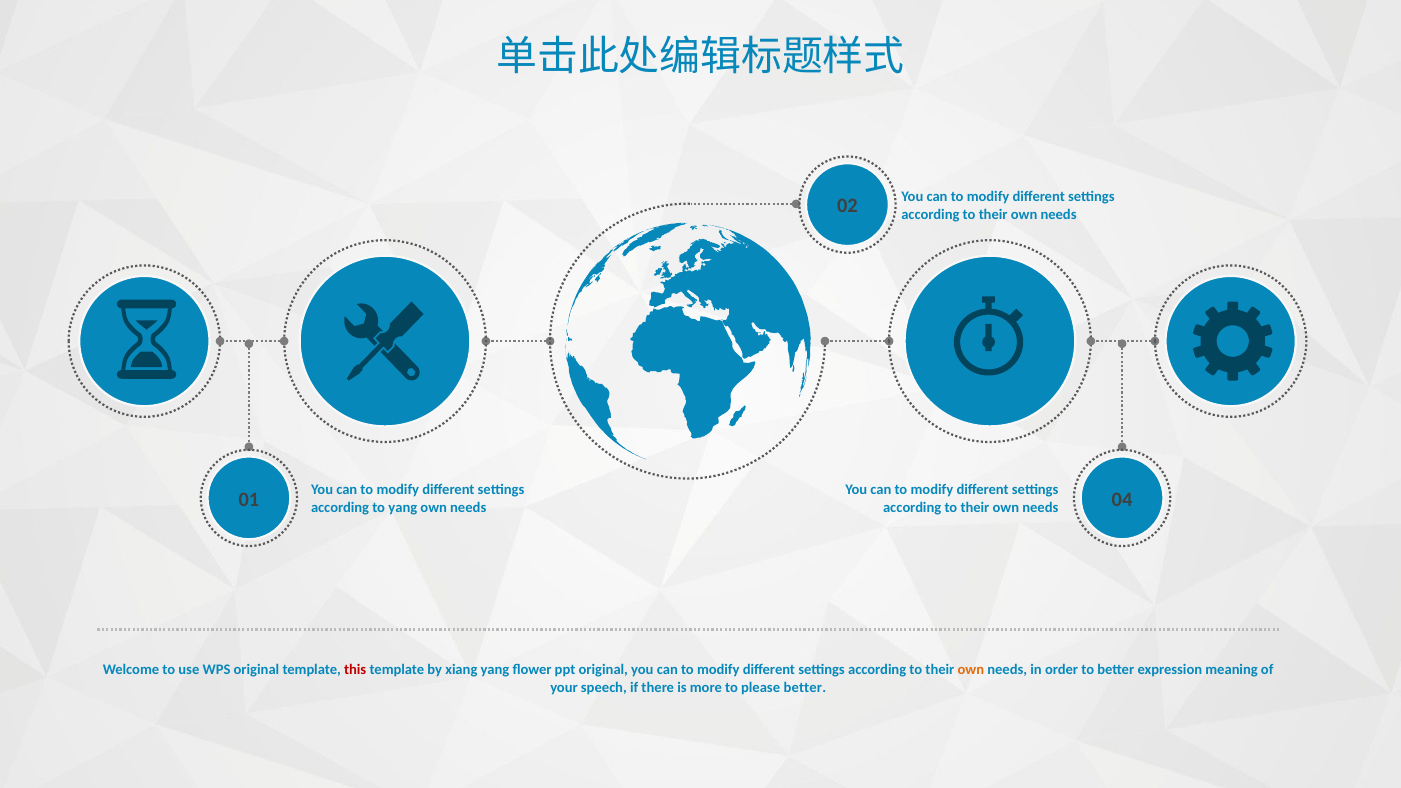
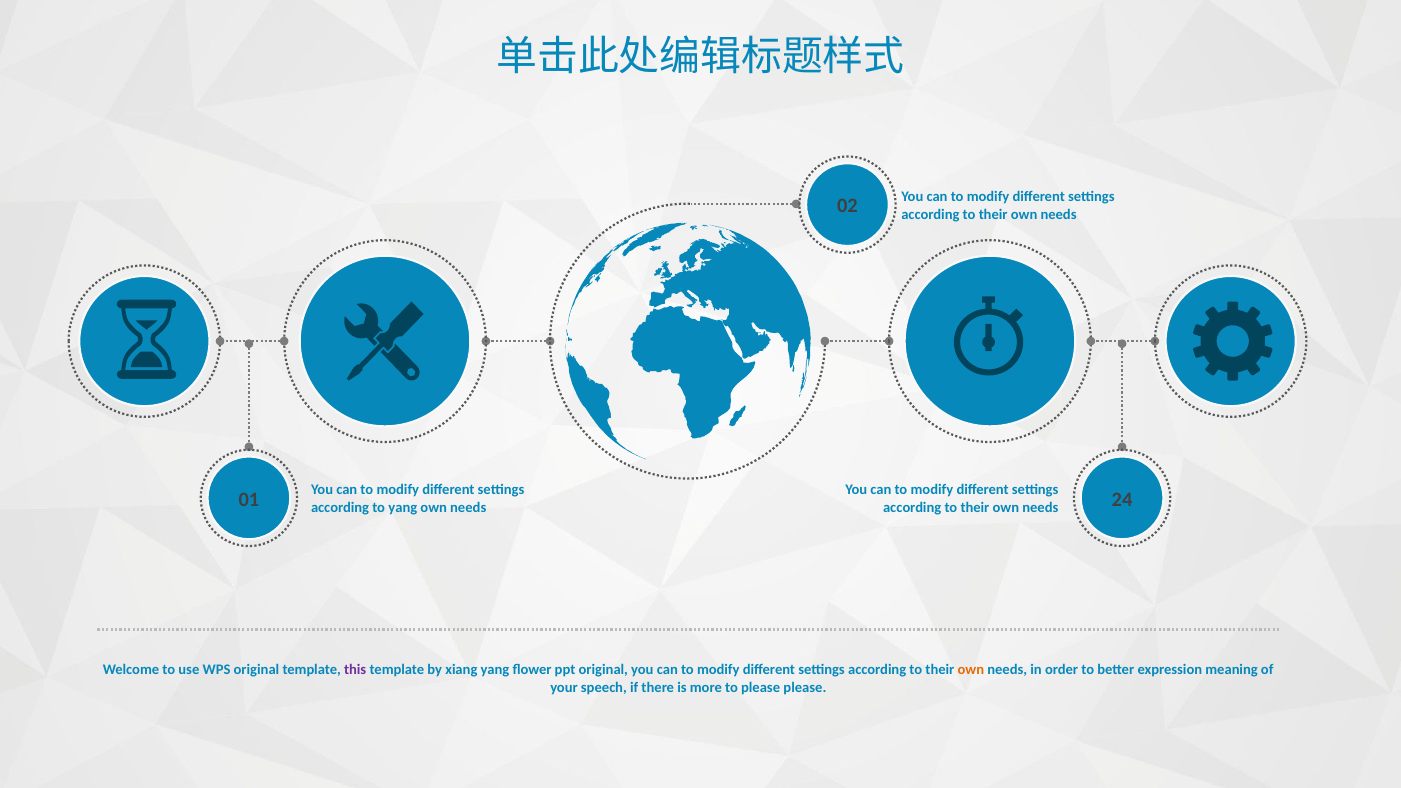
04: 04 -> 24
this colour: red -> purple
please better: better -> please
